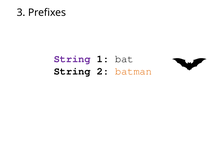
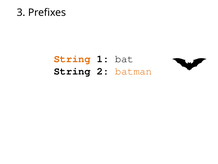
String at (72, 59) colour: purple -> orange
